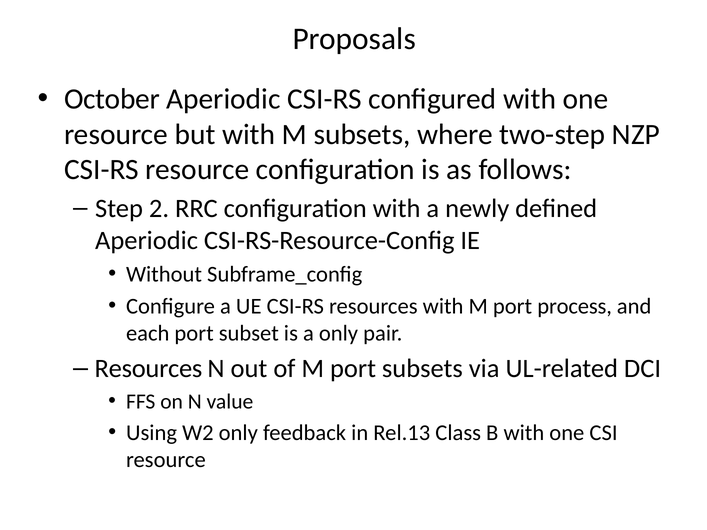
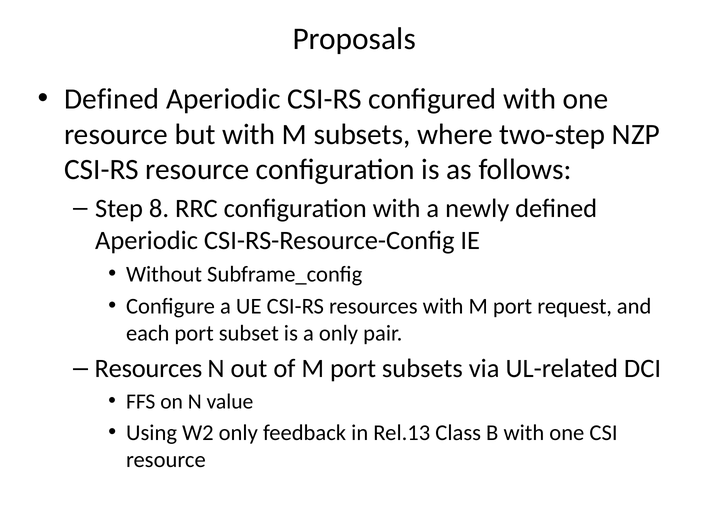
October at (112, 99): October -> Defined
2: 2 -> 8
process: process -> request
